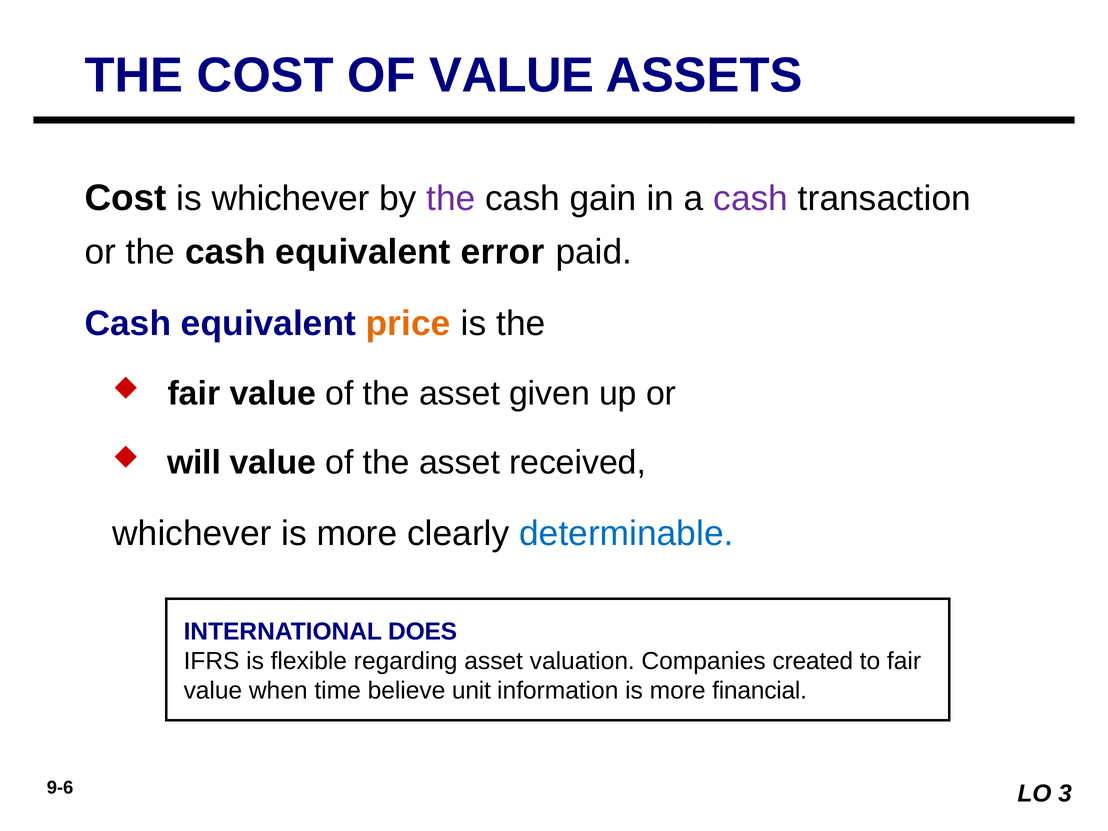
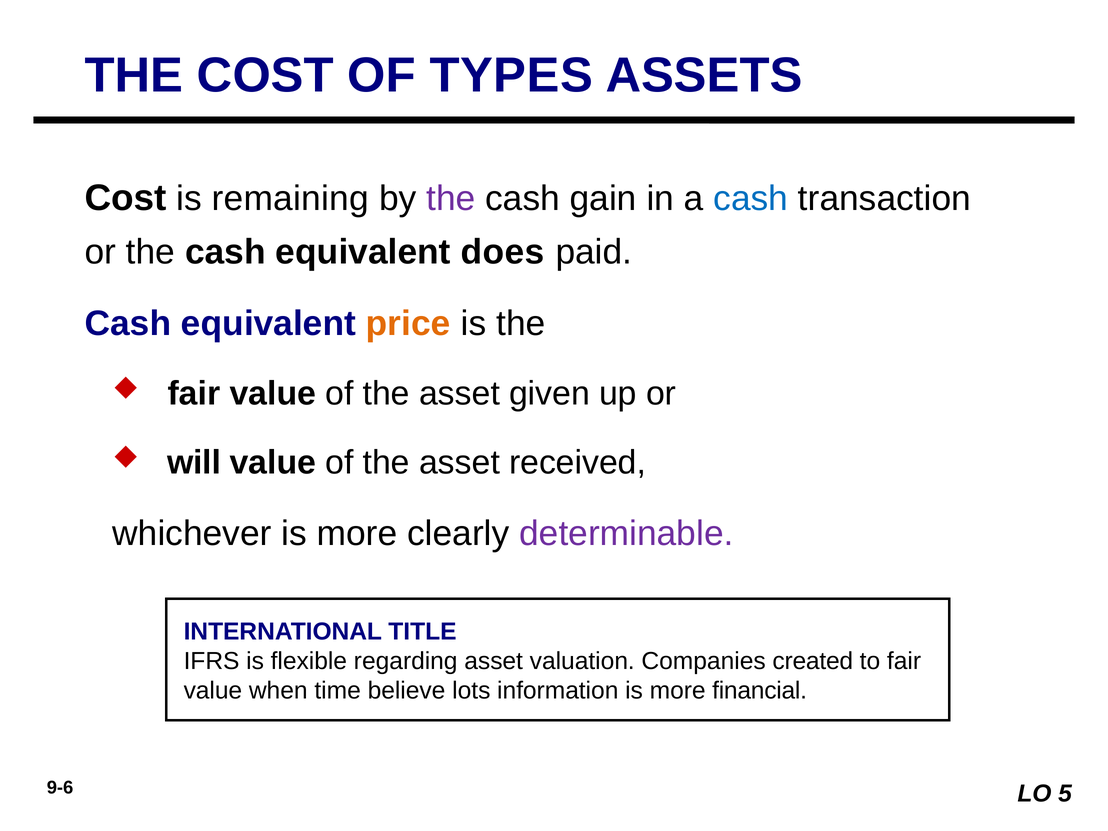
OF VALUE: VALUE -> TYPES
is whichever: whichever -> remaining
cash at (751, 199) colour: purple -> blue
error: error -> does
determinable colour: blue -> purple
DOES: DOES -> TITLE
unit: unit -> lots
3: 3 -> 5
